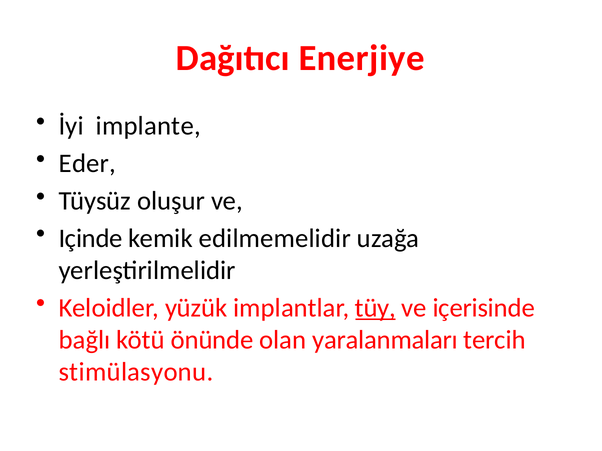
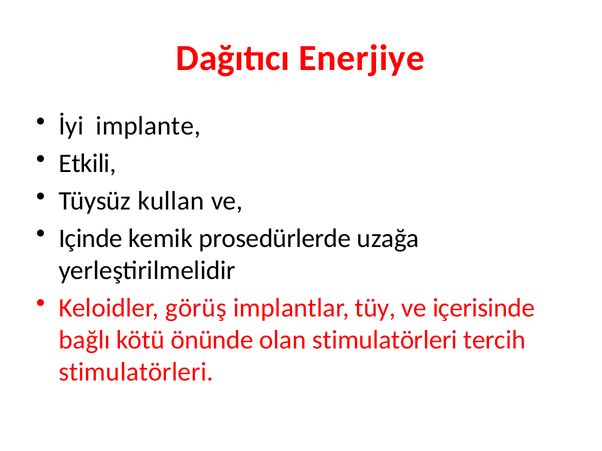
Eder: Eder -> Etkili
oluşur: oluşur -> kullan
edilmemelidir: edilmemelidir -> prosedürlerde
yüzük: yüzük -> görüş
tüy underline: present -> none
olan yaralanmaları: yaralanmaları -> stimulatörleri
stimülasyonu at (136, 373): stimülasyonu -> stimulatörleri
